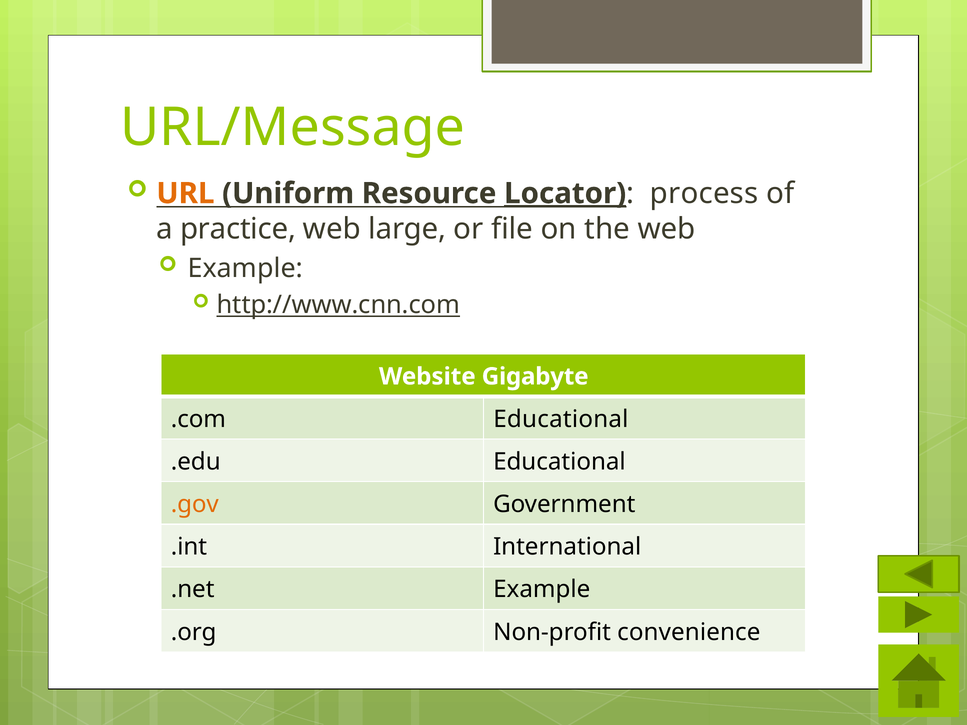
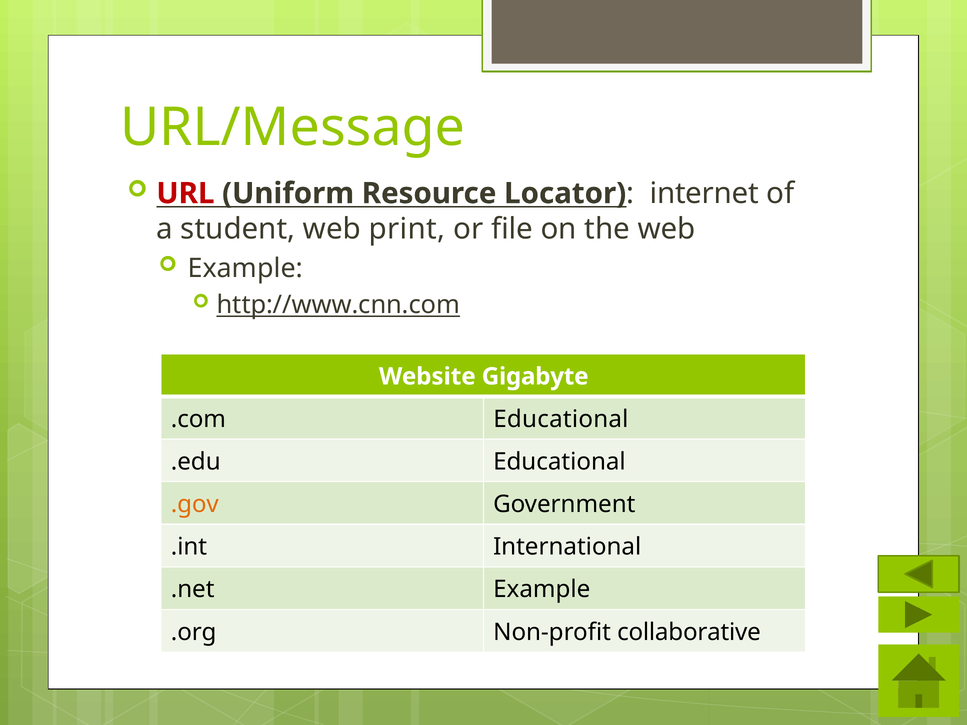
URL colour: orange -> red
Locator underline: present -> none
process: process -> internet
practice: practice -> student
large: large -> print
convenience: convenience -> collaborative
